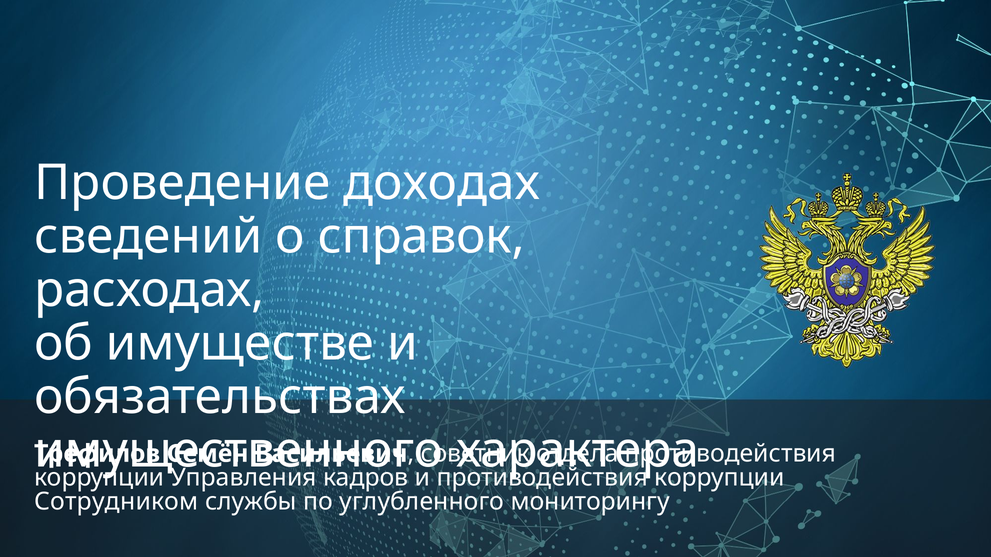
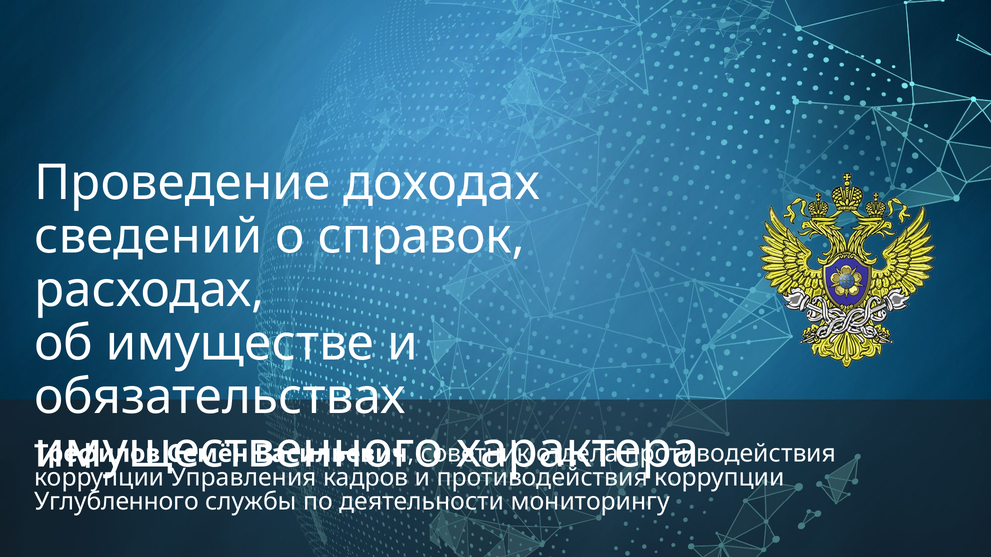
Сотрудником: Сотрудником -> Углубленного
углубленного: углубленного -> деятельности
